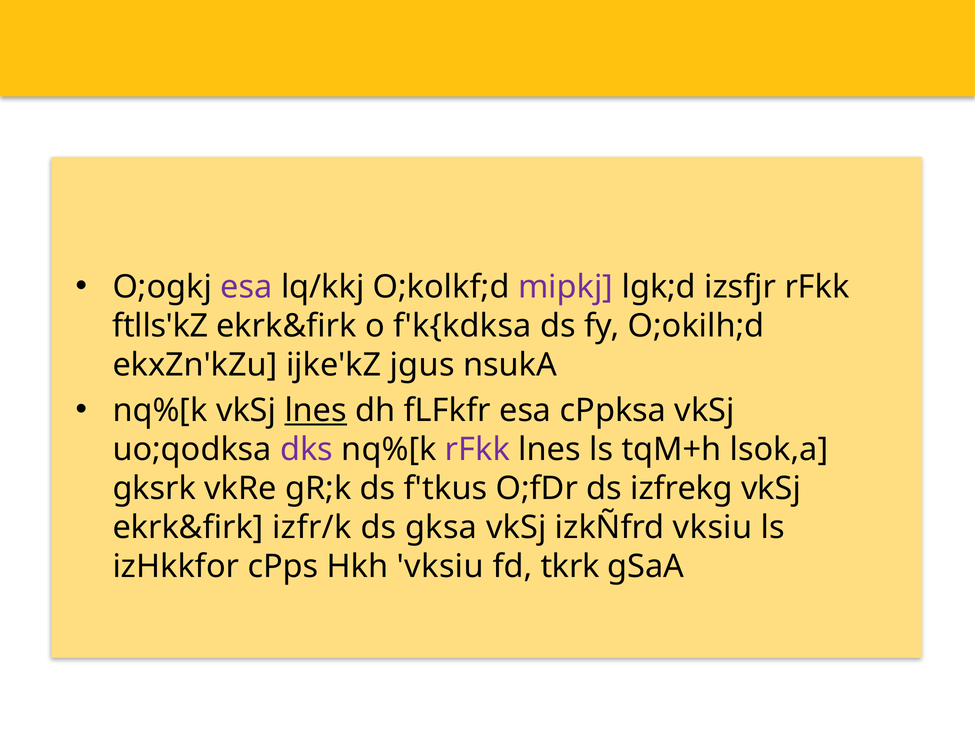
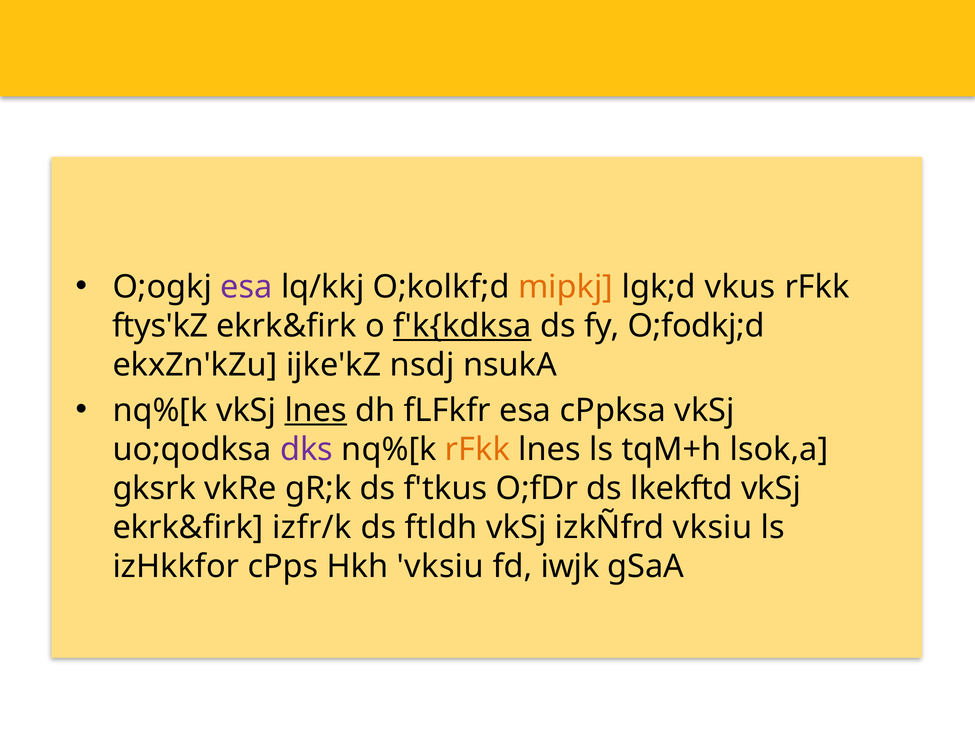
mipkj colour: purple -> orange
izsfjr: izsfjr -> vkus
ftlls'kZ: ftlls'kZ -> ftys'kZ
f'k{kdksa underline: none -> present
O;okilh;d: O;okilh;d -> O;fodkj;d
jgus: jgus -> nsdj
rFkk at (477, 450) colour: purple -> orange
izfrekg: izfrekg -> lkekftd
gksa: gksa -> ftldh
tkrk: tkrk -> iwjk
